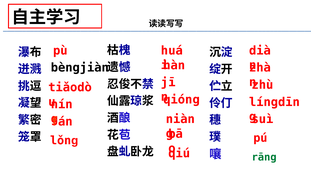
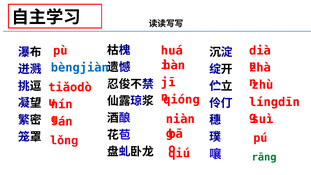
bèngjiàn colour: black -> blue
